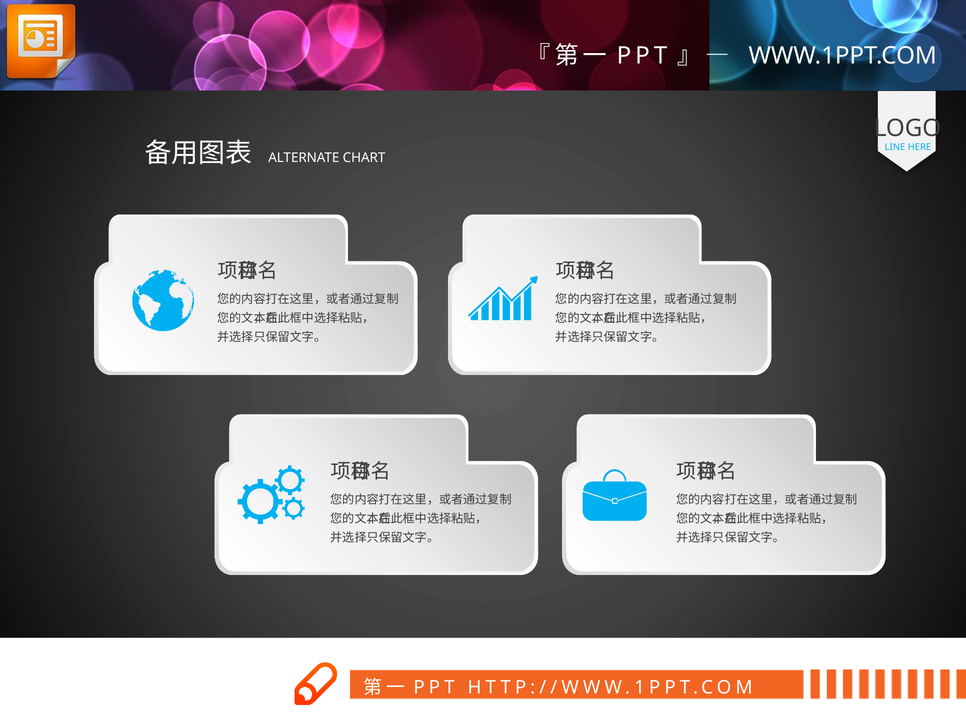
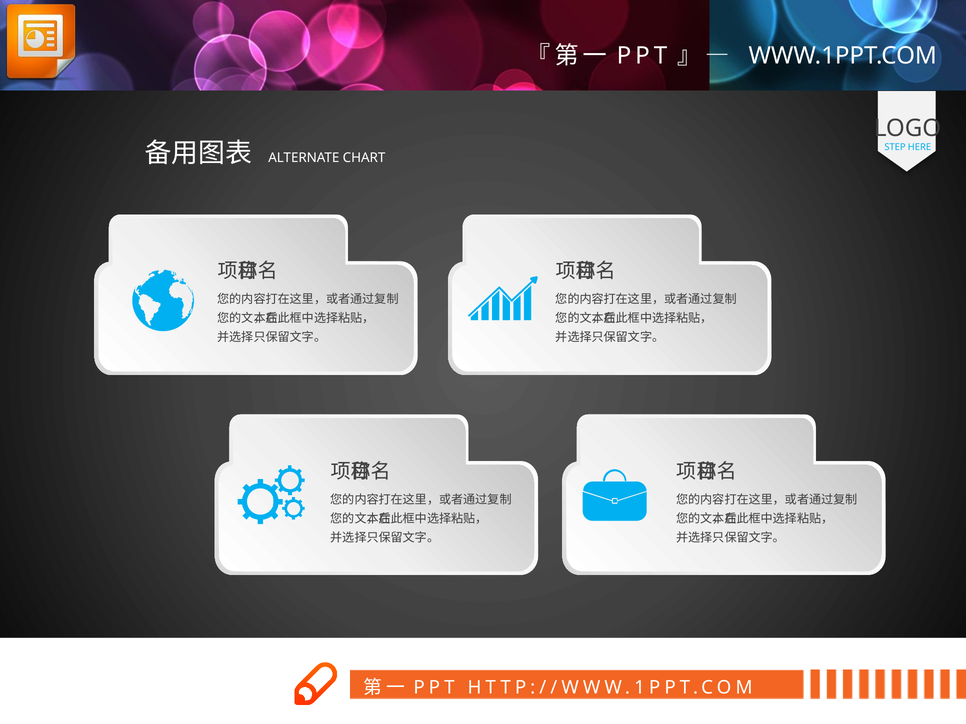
LINE: LINE -> STEP
